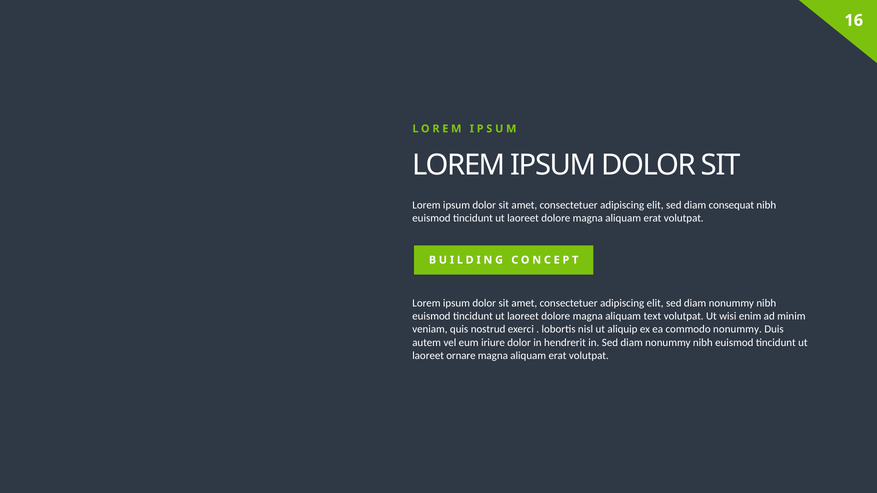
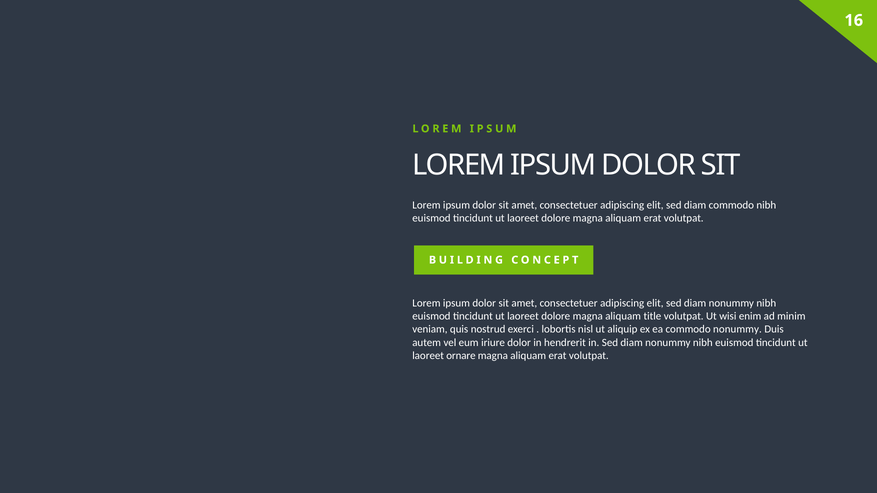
diam consequat: consequat -> commodo
text: text -> title
